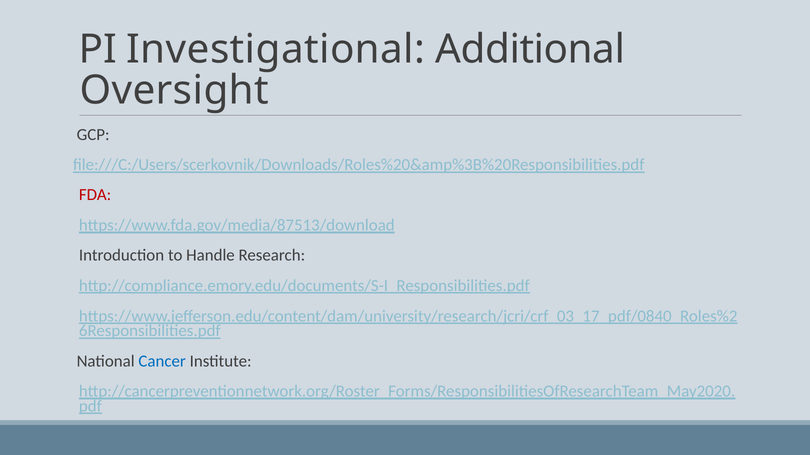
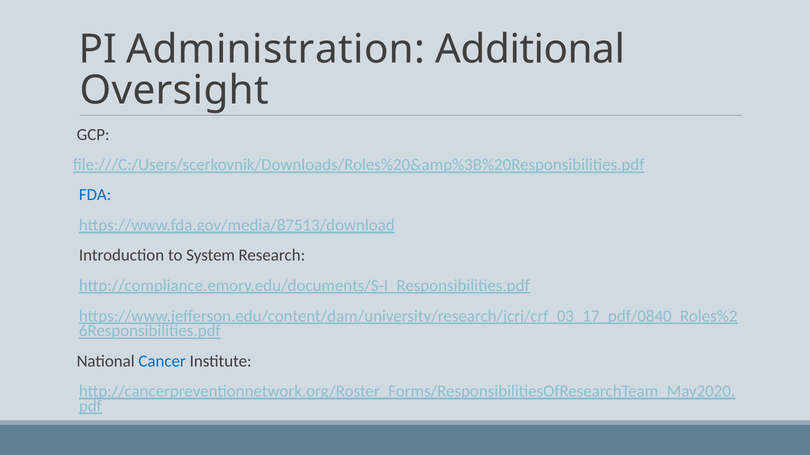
Investigational: Investigational -> Administration
FDA colour: red -> blue
Handle: Handle -> System
